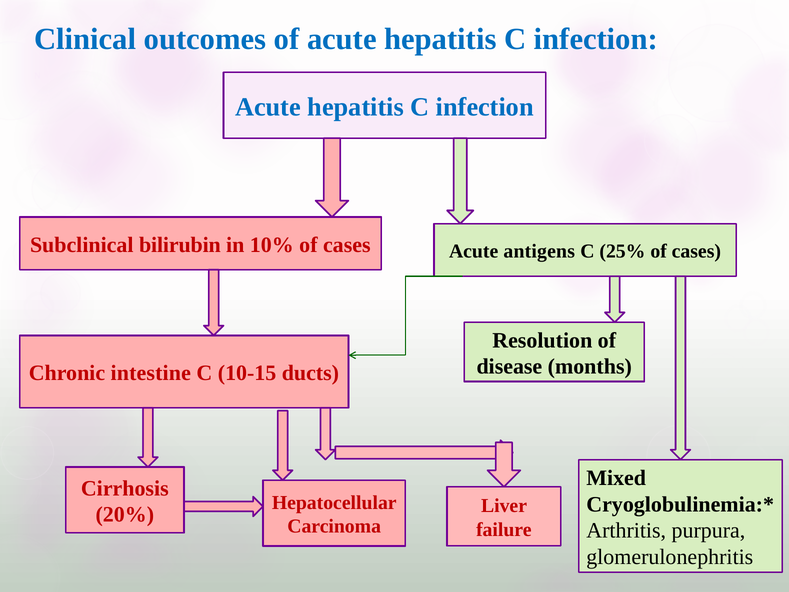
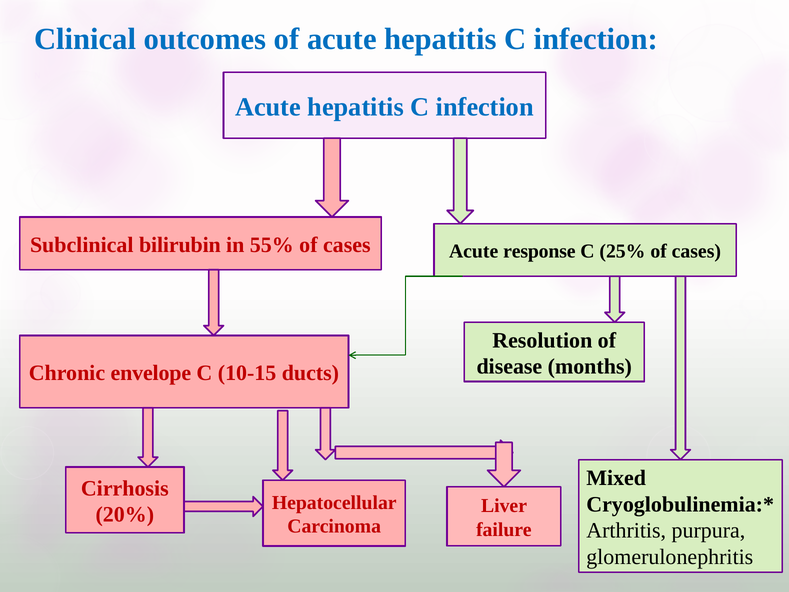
10%: 10% -> 55%
antigens: antigens -> response
intestine: intestine -> envelope
